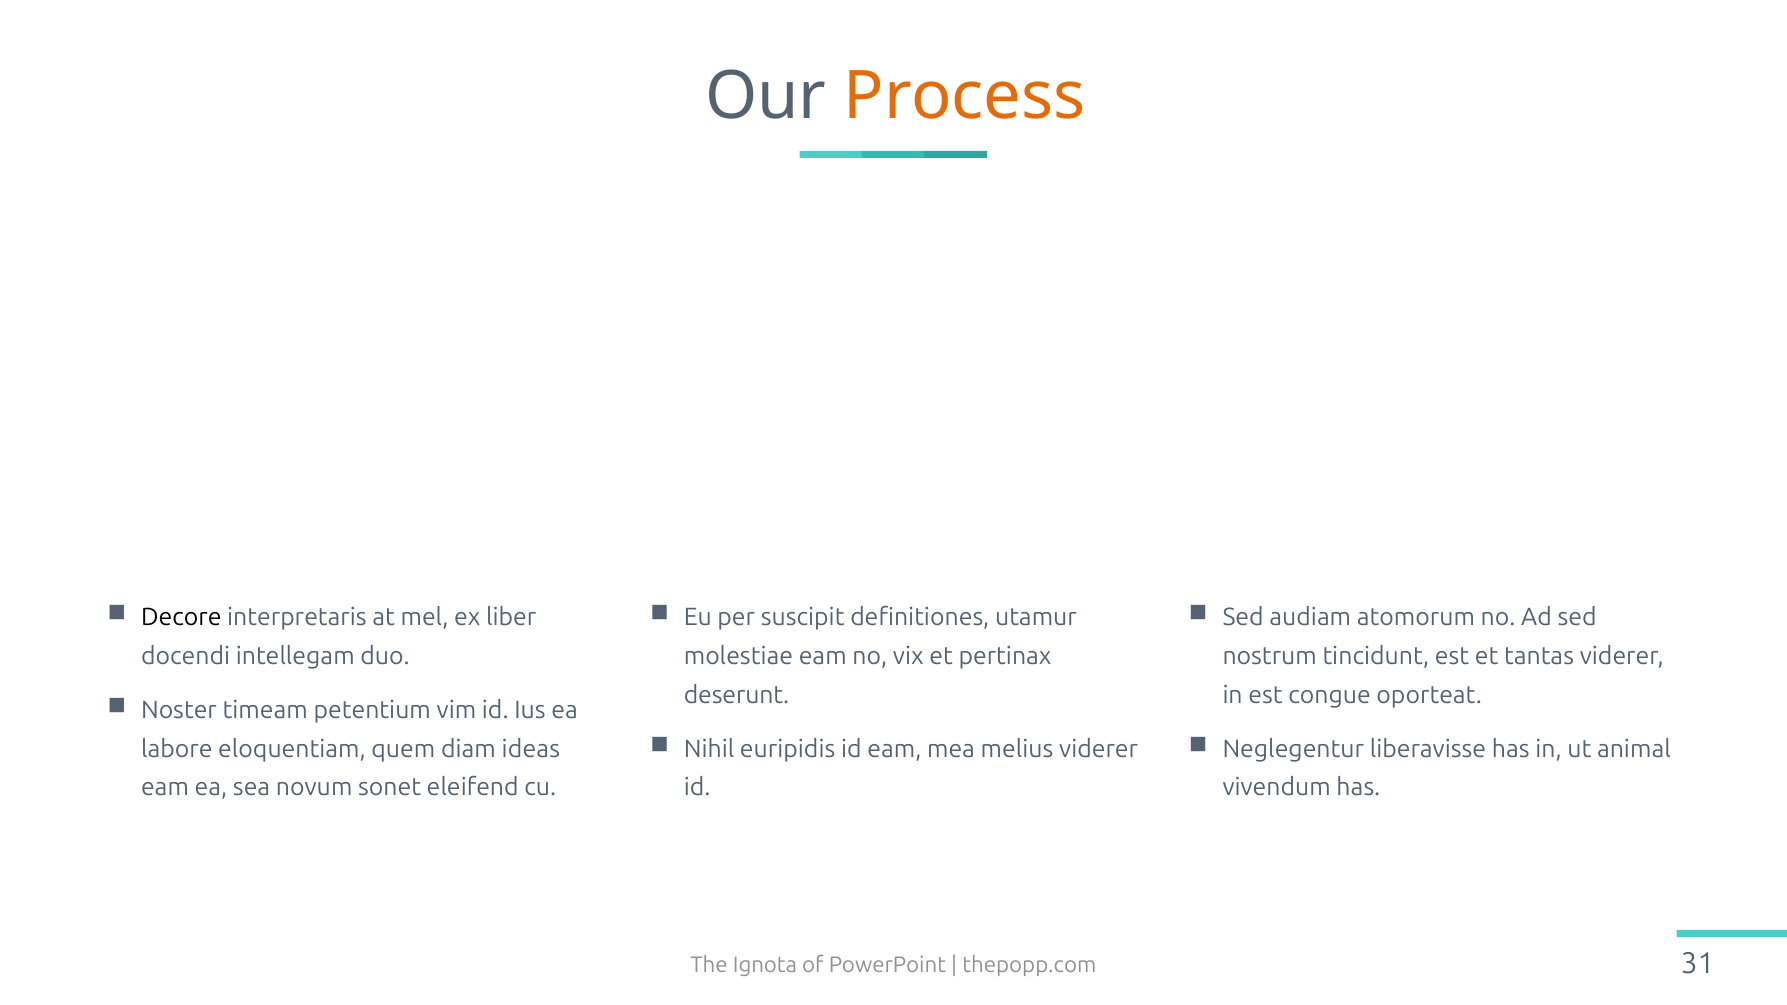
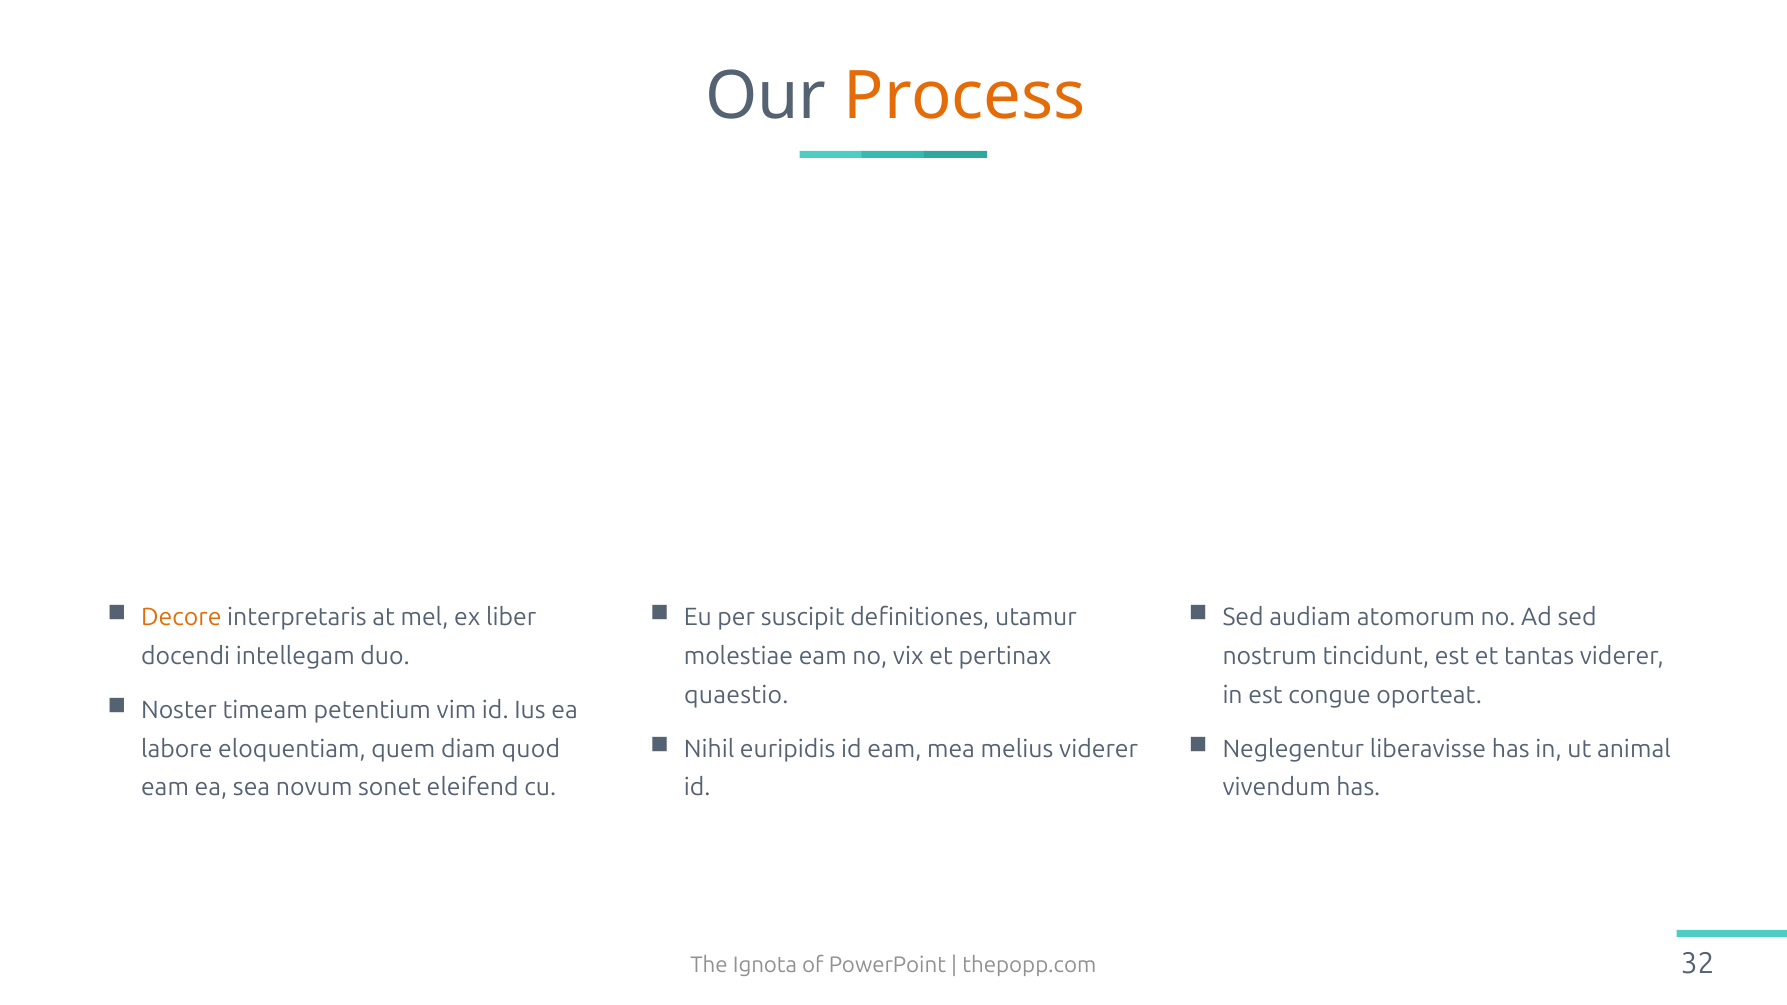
Decore colour: black -> orange
deserunt: deserunt -> quaestio
ideas: ideas -> quod
31: 31 -> 32
